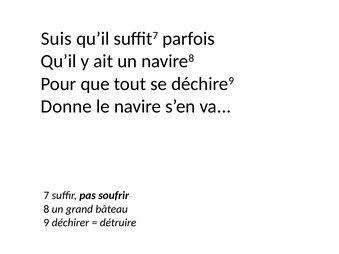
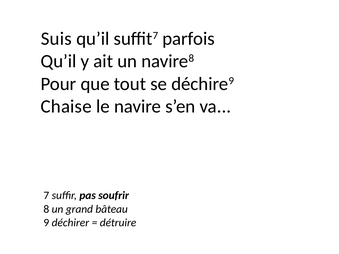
Donne: Donne -> Chaise
